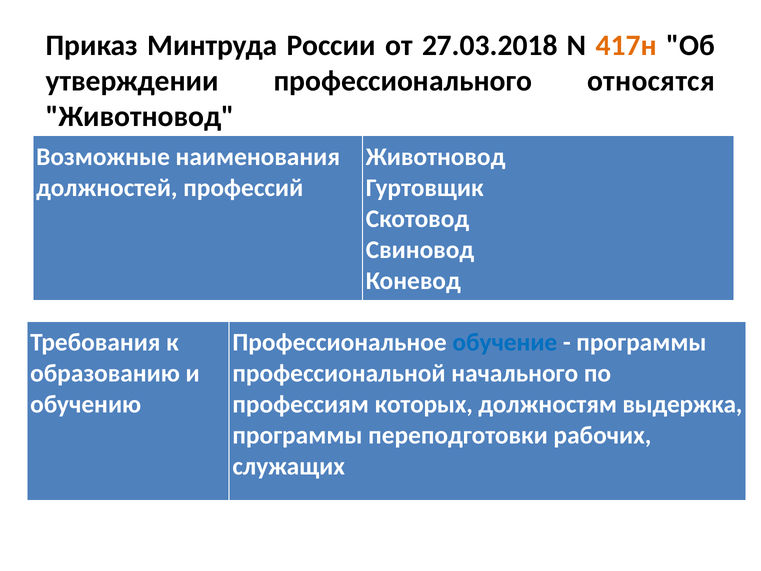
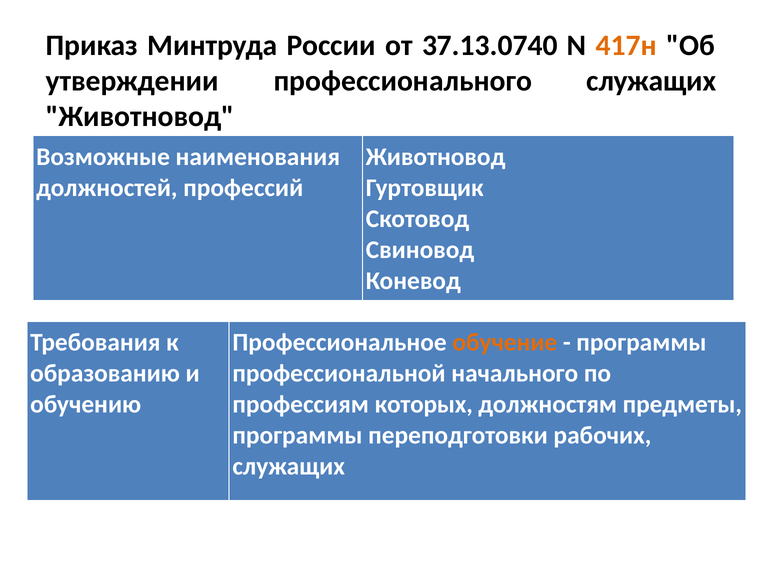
27.03.2018: 27.03.2018 -> 37.13.0740
профессионального относятся: относятся -> служащих
обучение colour: blue -> orange
выдержка: выдержка -> предметы
